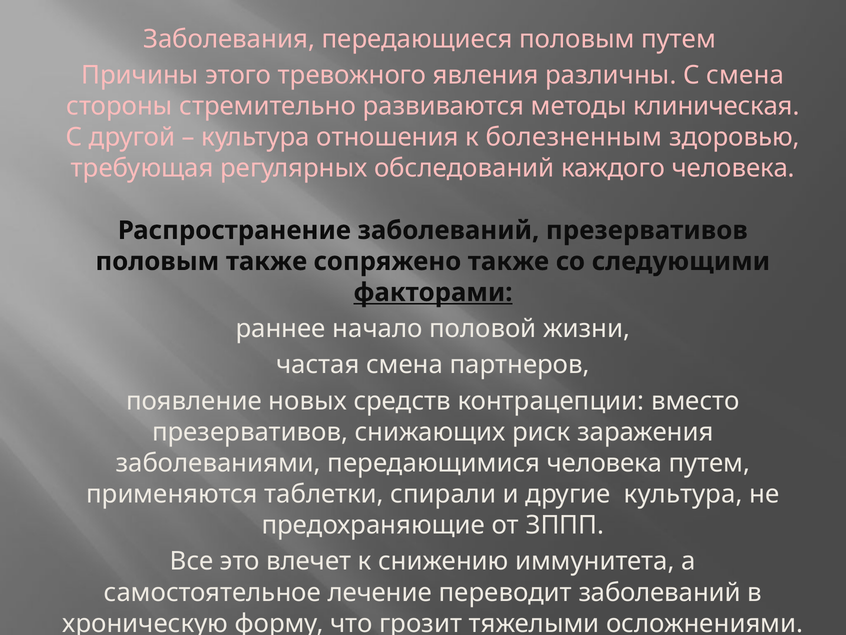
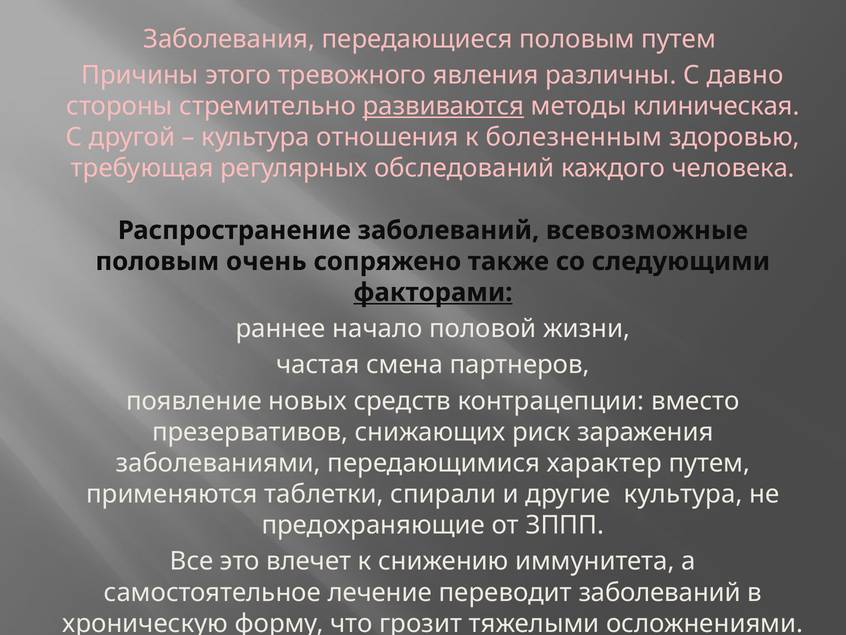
С смена: смена -> давно
развиваются underline: none -> present
заболеваний презервативов: презервативов -> всевозможные
половым также: также -> очень
передающимися человека: человека -> характер
